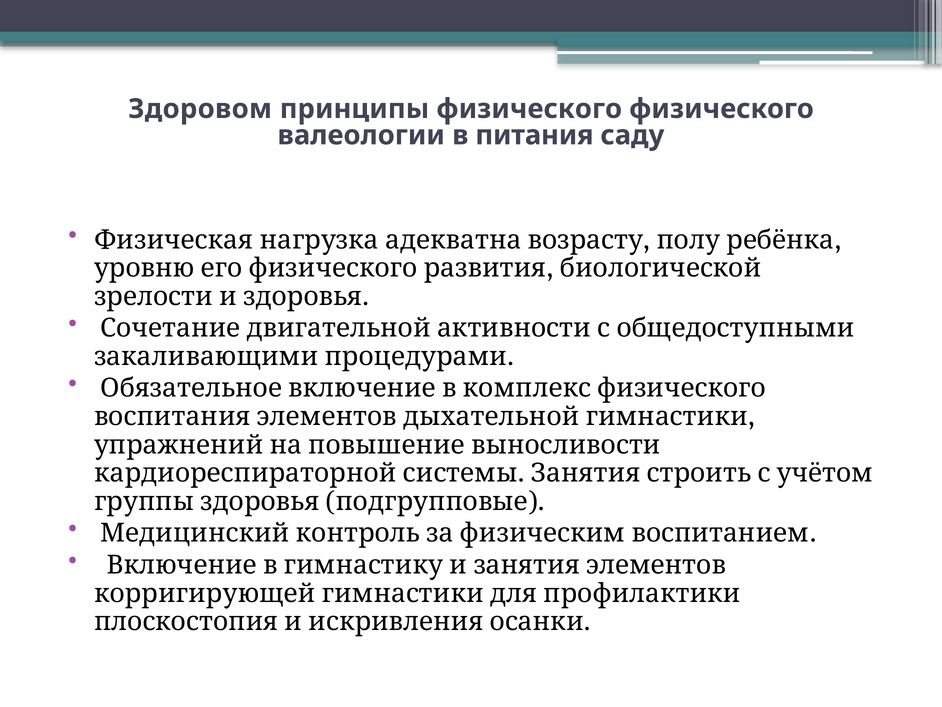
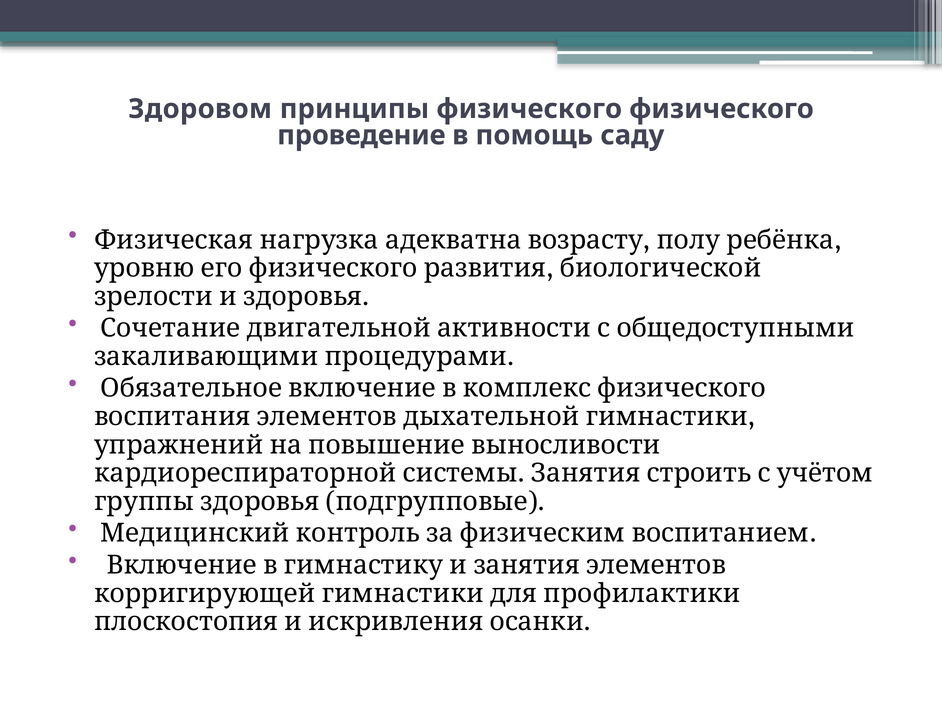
валеологии: валеологии -> проведение
питания: питания -> помощь
